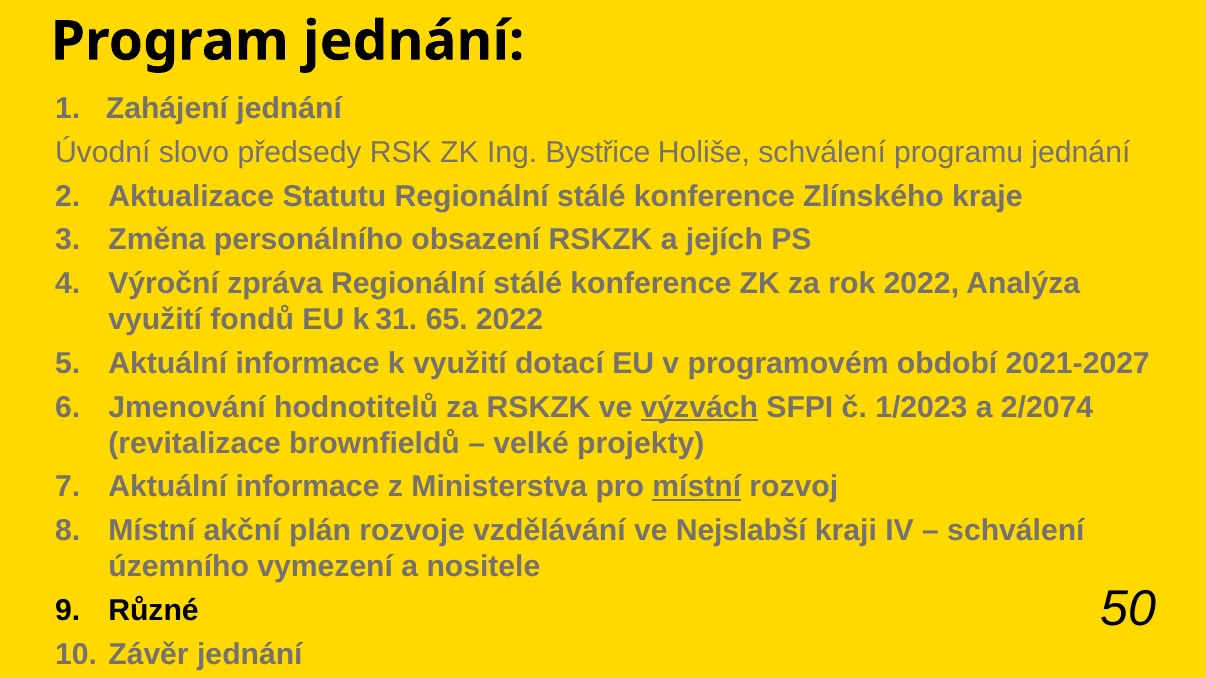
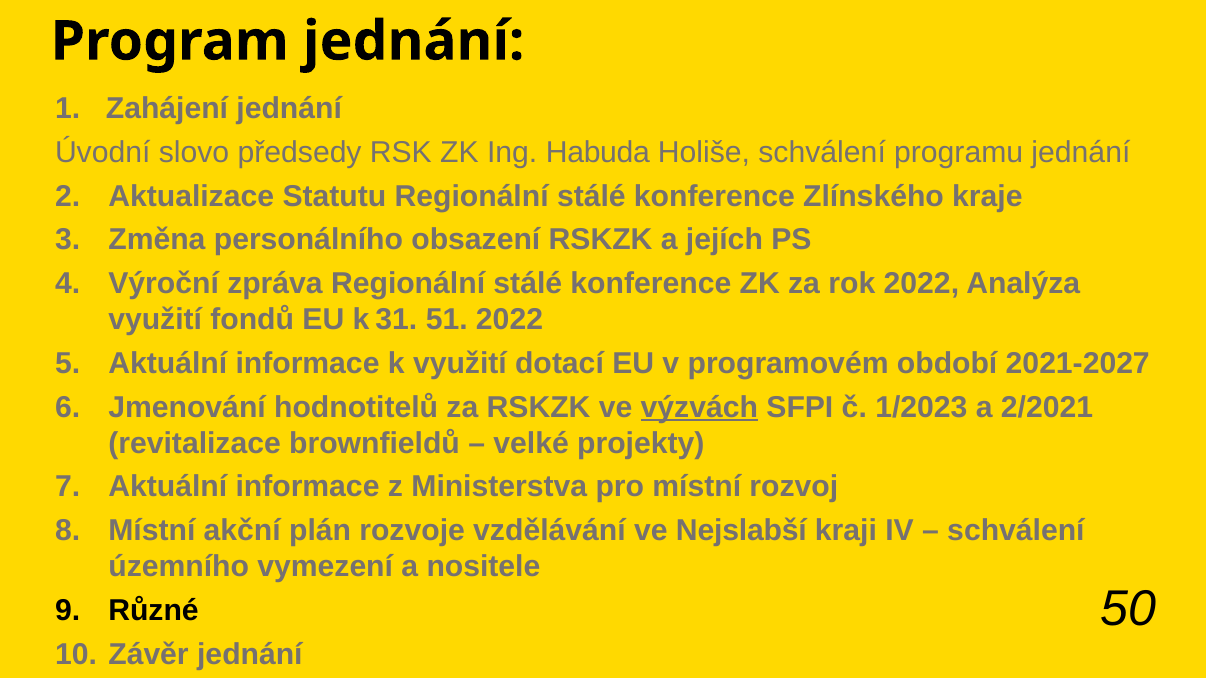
Bystřice: Bystřice -> Habuda
65: 65 -> 51
2/2074: 2/2074 -> 2/2021
místní at (697, 487) underline: present -> none
